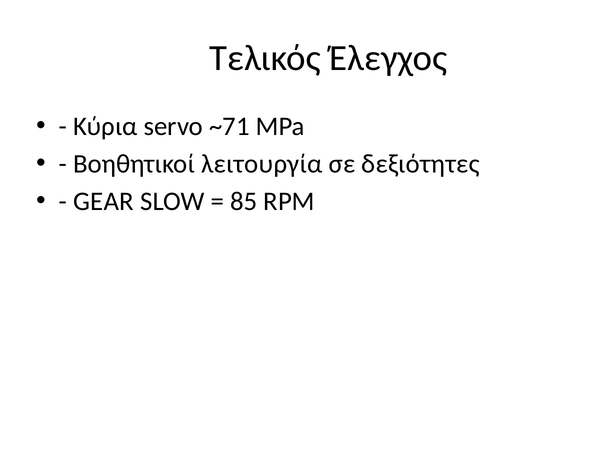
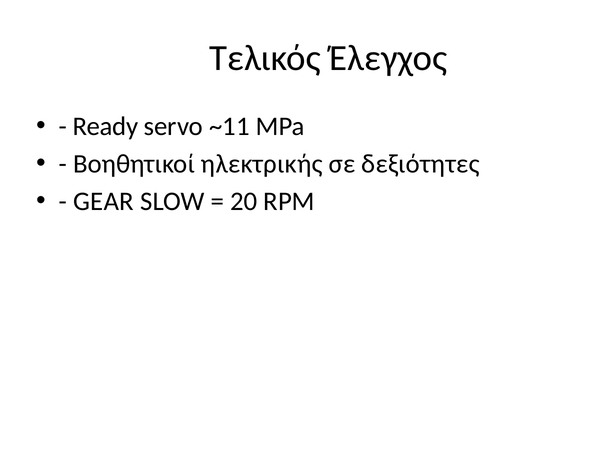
Κύρια: Κύρια -> Ready
~71: ~71 -> ~11
λειτουργία: λειτουργία -> ηλεκτρικής
85: 85 -> 20
